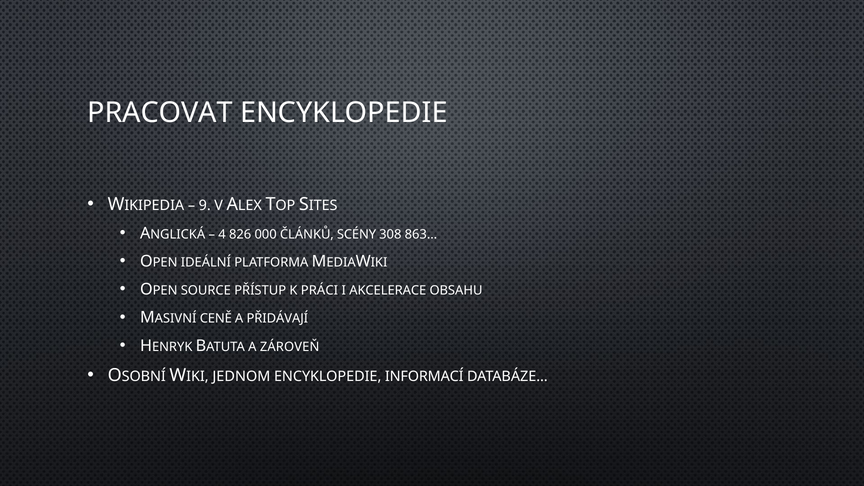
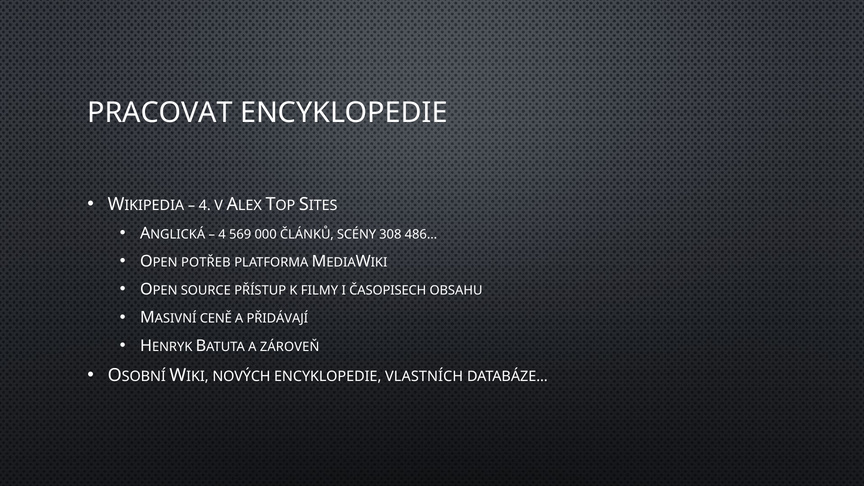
9 at (205, 205): 9 -> 4
826: 826 -> 569
863…: 863… -> 486…
IDEÁLNÍ: IDEÁLNÍ -> POTŘEB
PRÁCI: PRÁCI -> FILMY
AKCELERACE: AKCELERACE -> ČASOPISECH
JEDNOM: JEDNOM -> NOVÝCH
INFORMACÍ: INFORMACÍ -> VLASTNÍCH
